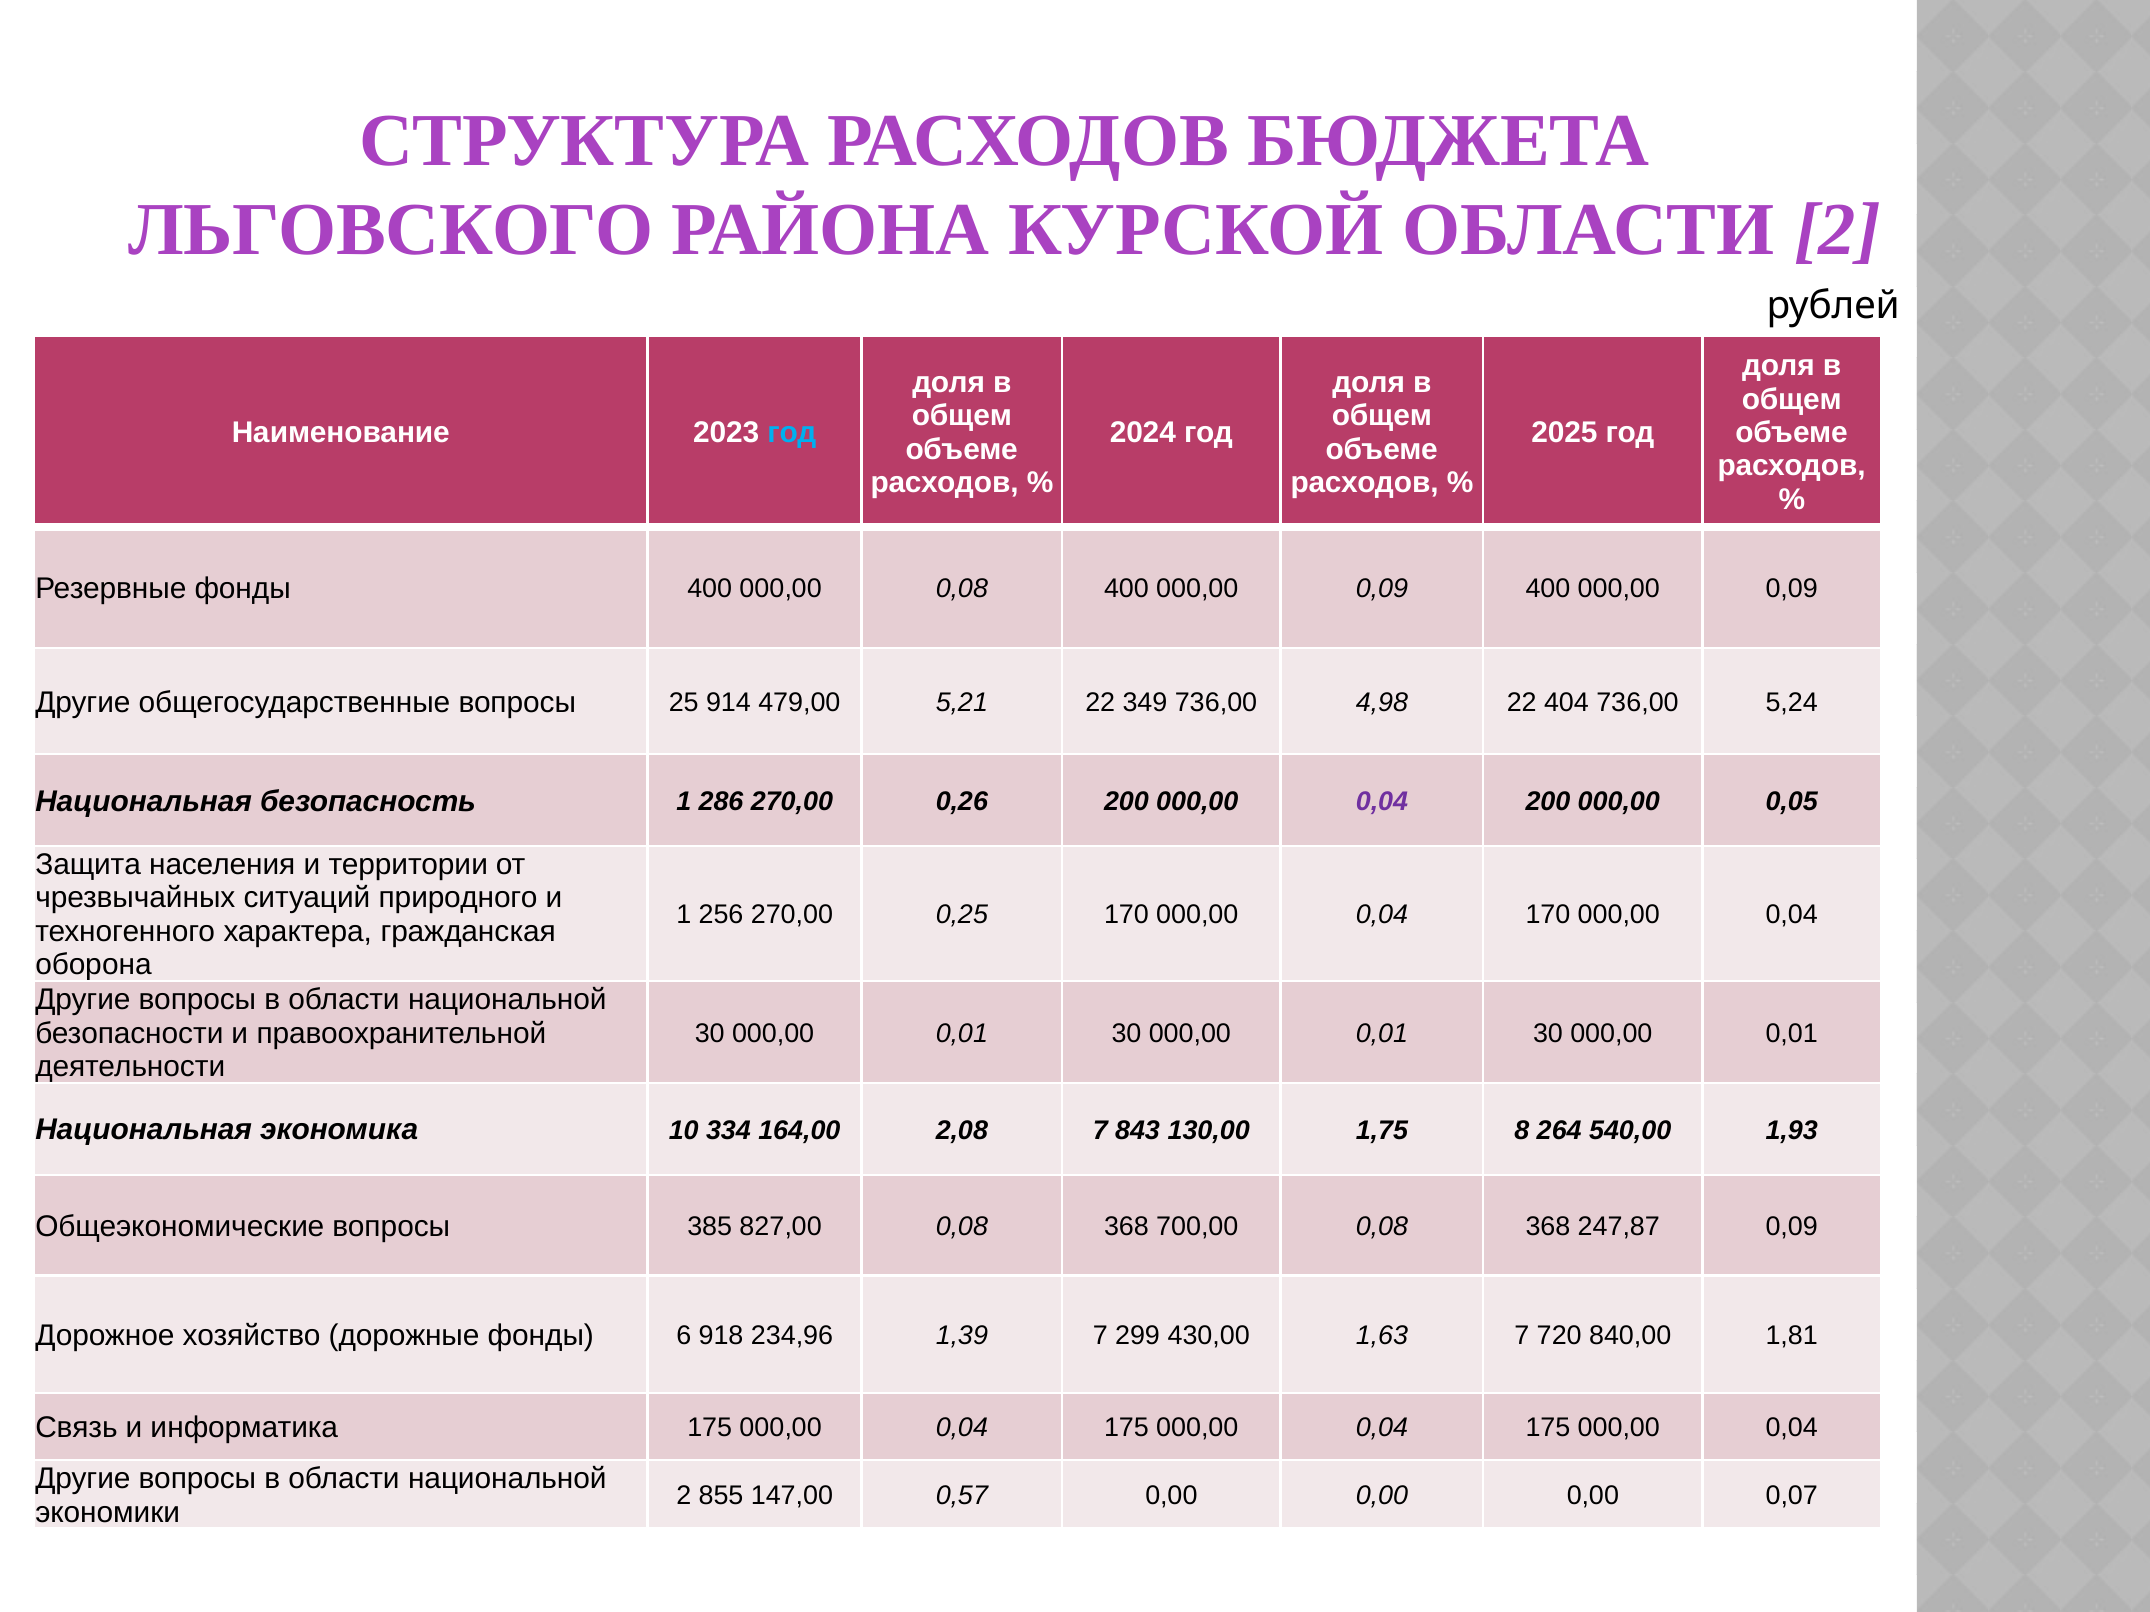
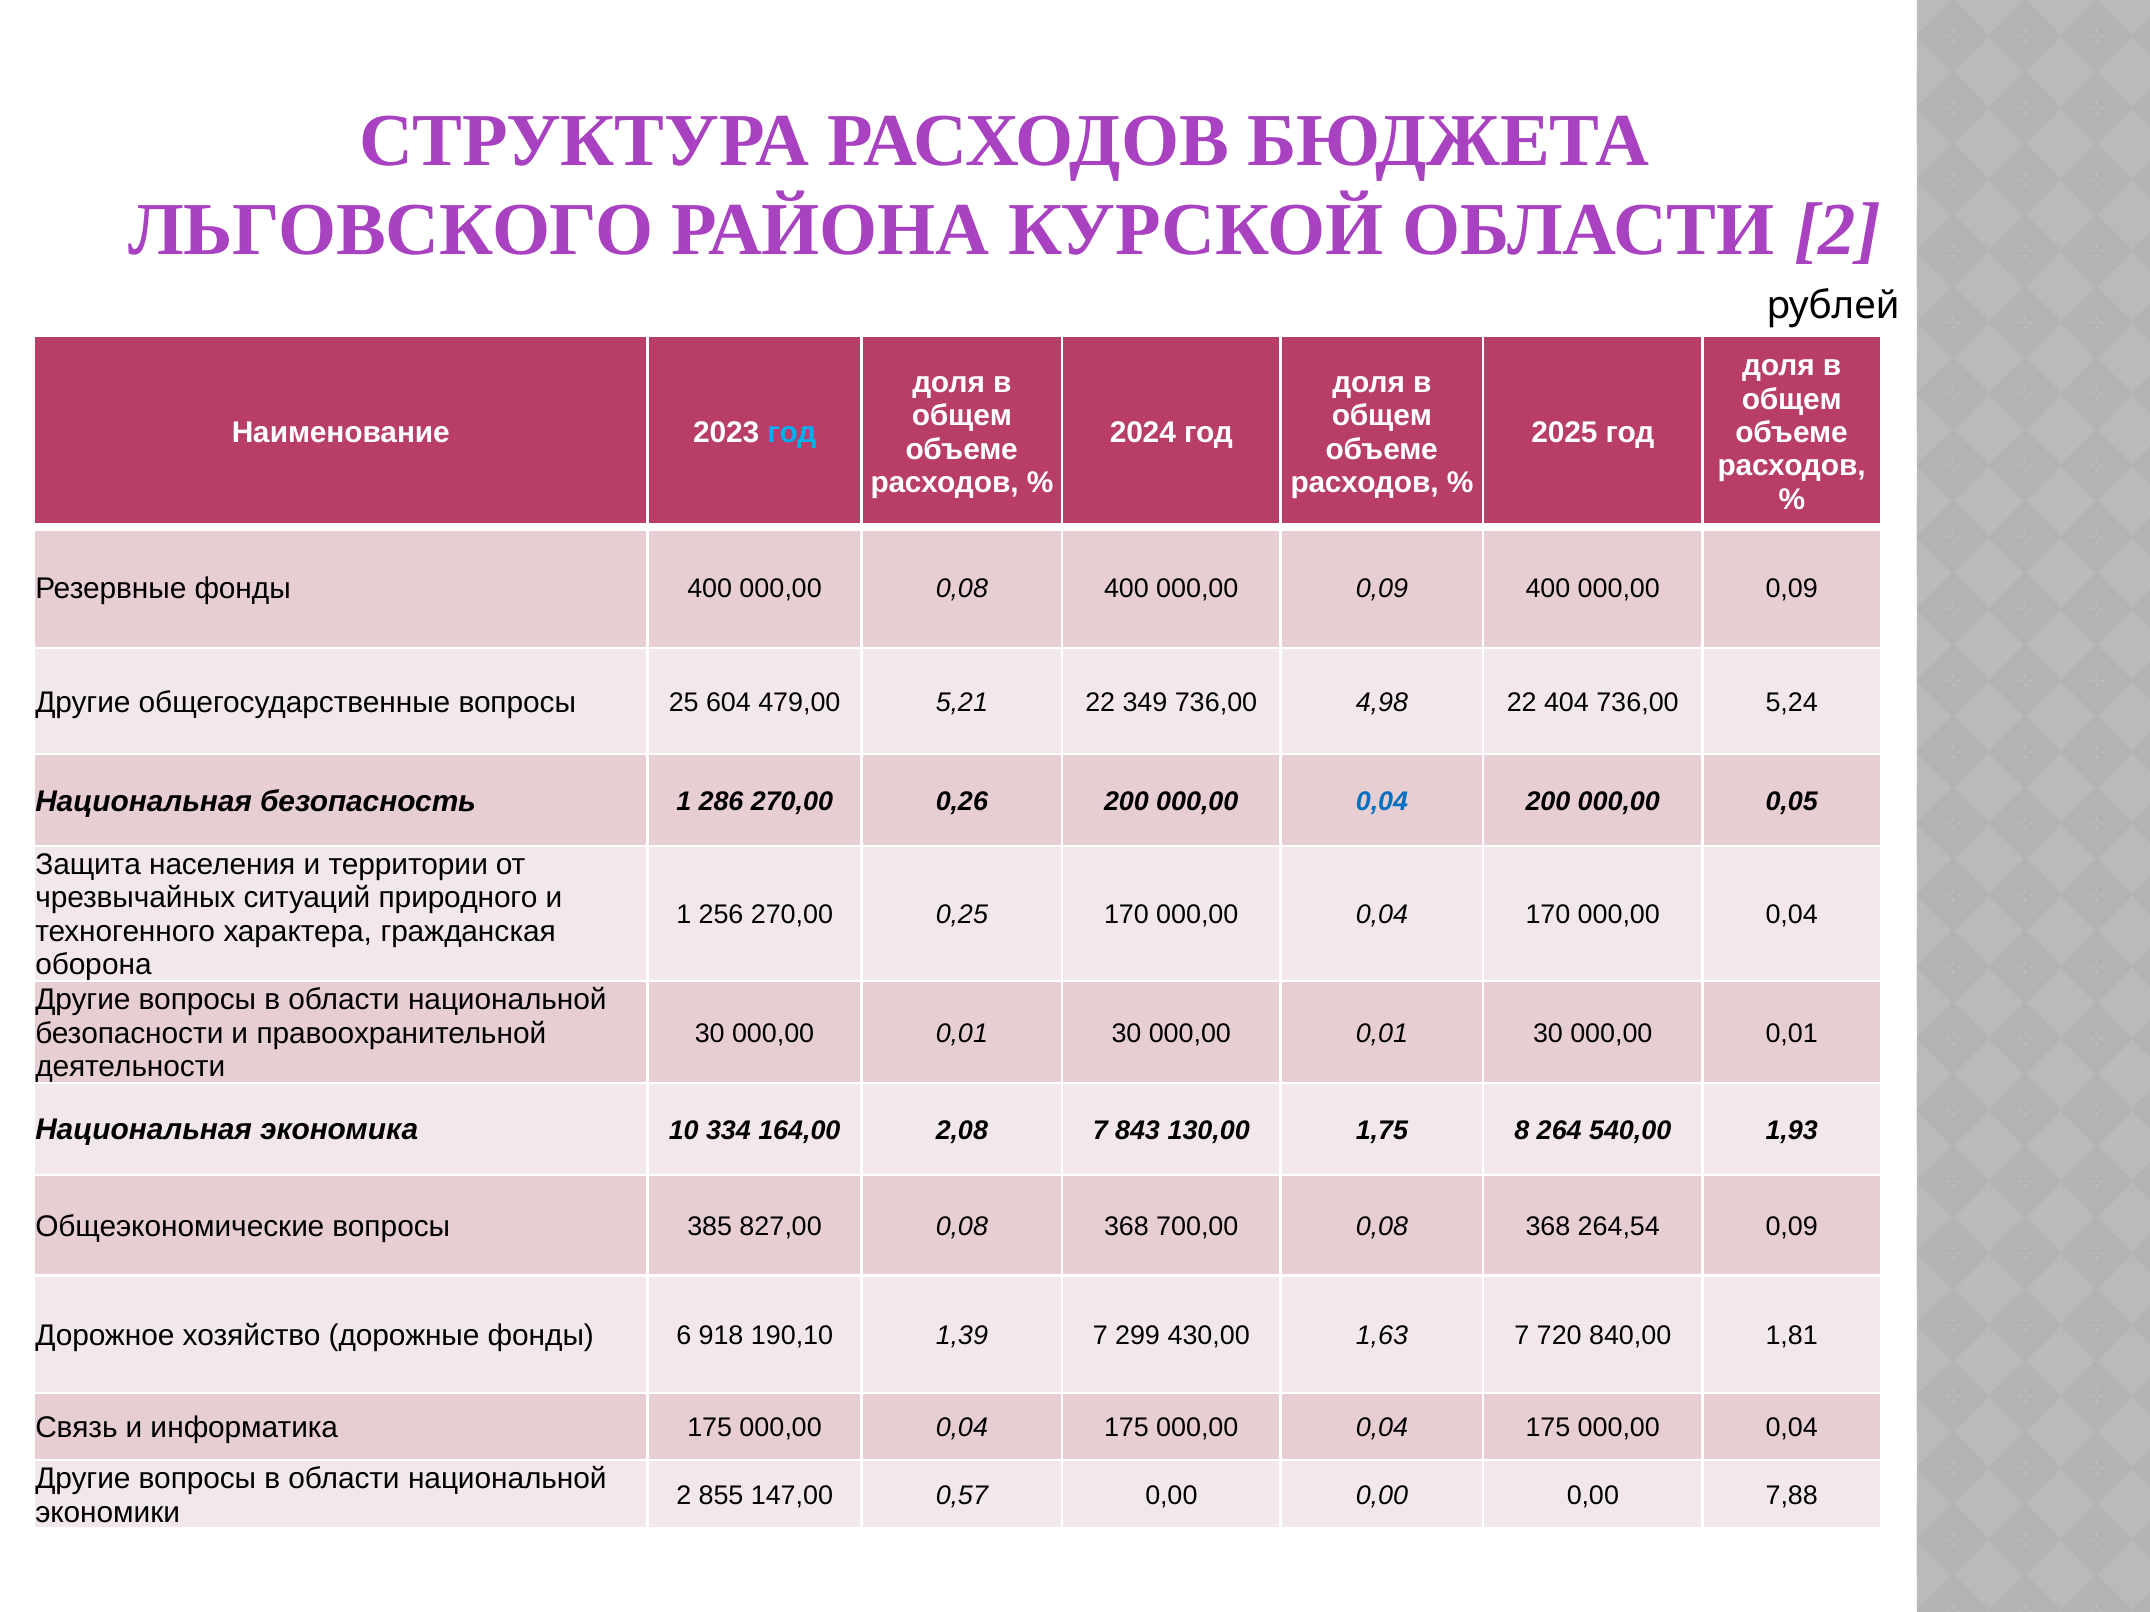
914: 914 -> 604
0,04 at (1382, 802) colour: purple -> blue
247,87: 247,87 -> 264,54
234,96: 234,96 -> 190,10
0,07: 0,07 -> 7,88
